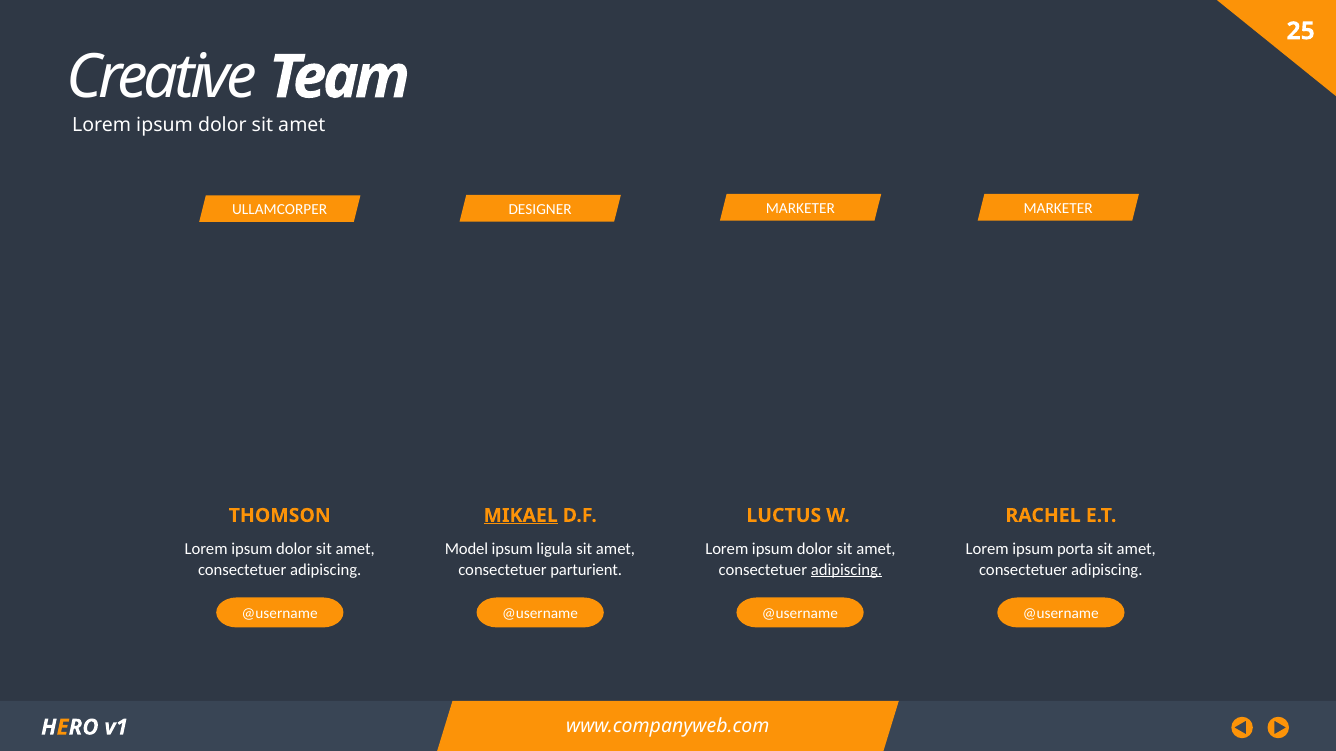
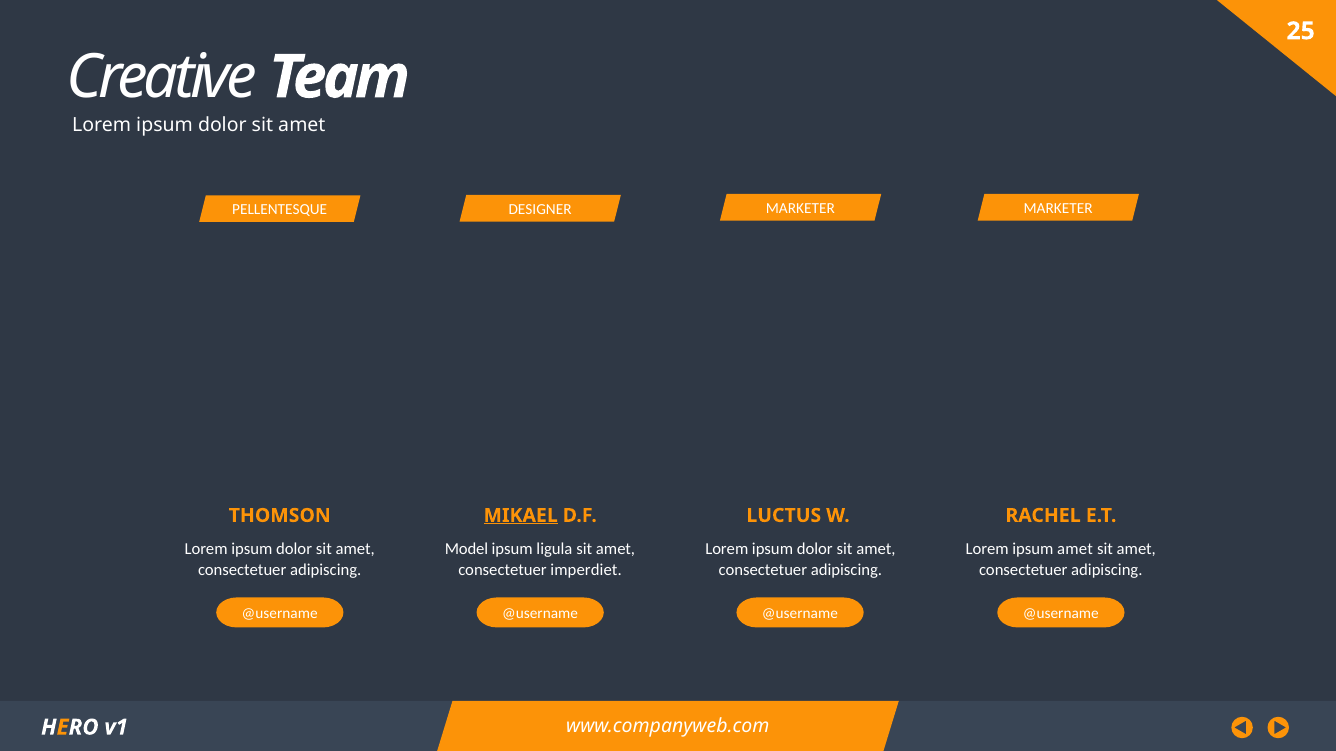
ULLAMCORPER: ULLAMCORPER -> PELLENTESQUE
ipsum porta: porta -> amet
parturient: parturient -> imperdiet
adipiscing at (846, 570) underline: present -> none
